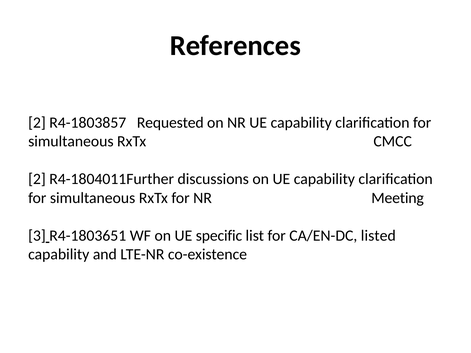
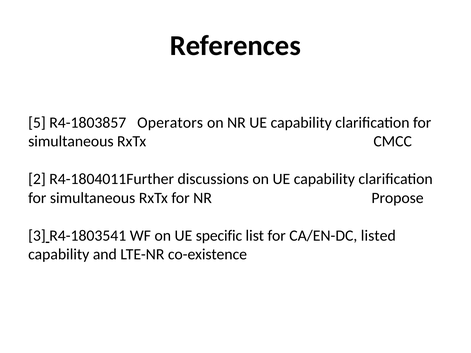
2 at (37, 123): 2 -> 5
Requested: Requested -> Operators
Meeting: Meeting -> Propose
R4-1803651: R4-1803651 -> R4-1803541
